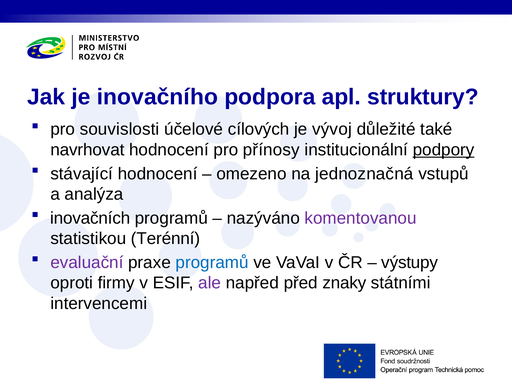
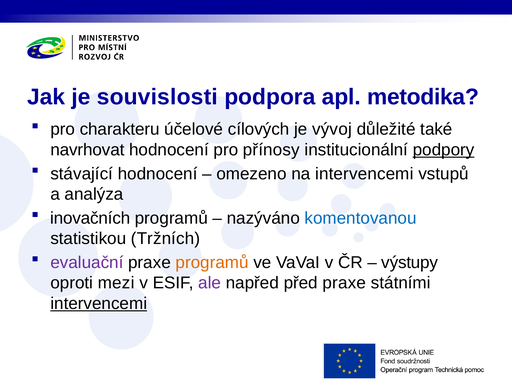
inovačního: inovačního -> souvislosti
struktury: struktury -> metodika
souvislosti: souvislosti -> charakteru
na jednoznačná: jednoznačná -> intervencemi
komentovanou colour: purple -> blue
Terénní: Terénní -> Tržních
programů at (212, 262) colour: blue -> orange
firmy: firmy -> mezi
před znaky: znaky -> praxe
intervencemi at (99, 303) underline: none -> present
